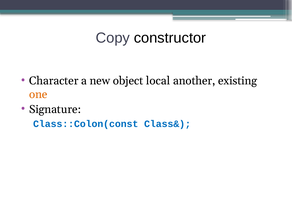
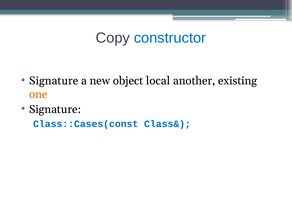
constructor colour: black -> blue
Character at (54, 81): Character -> Signature
Class::Colon(const: Class::Colon(const -> Class::Cases(const
